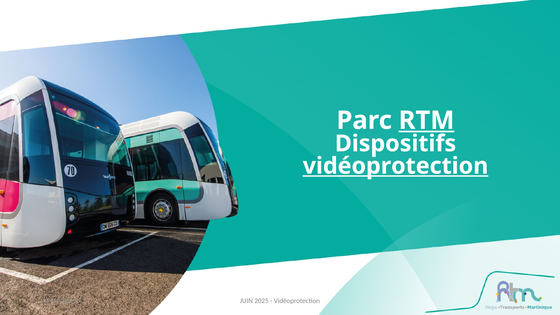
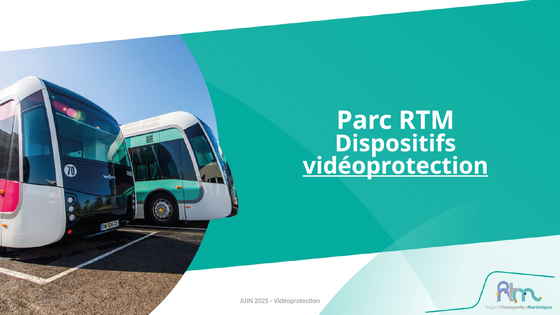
RTM underline: present -> none
